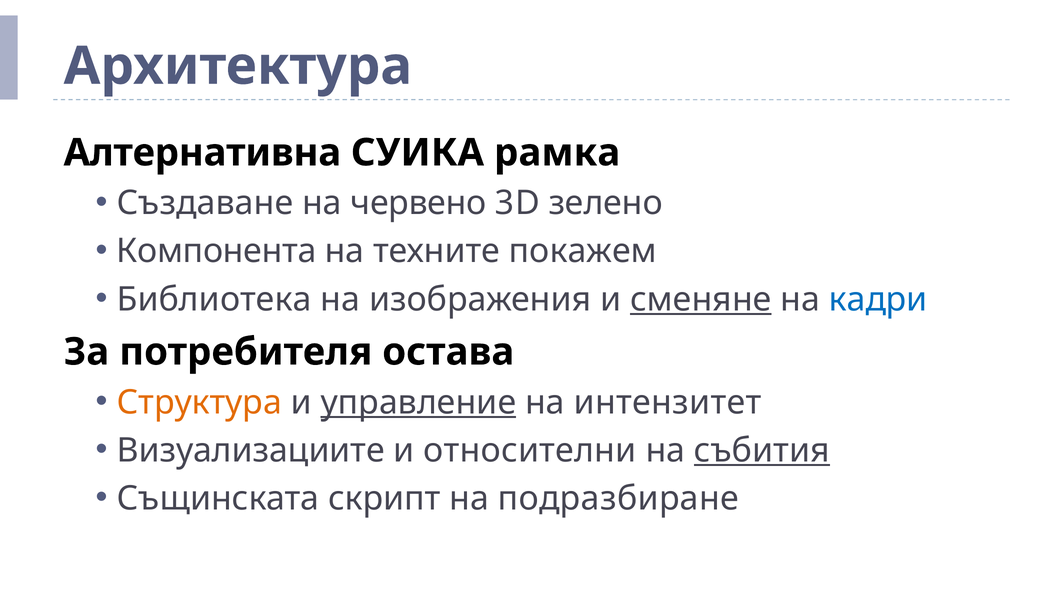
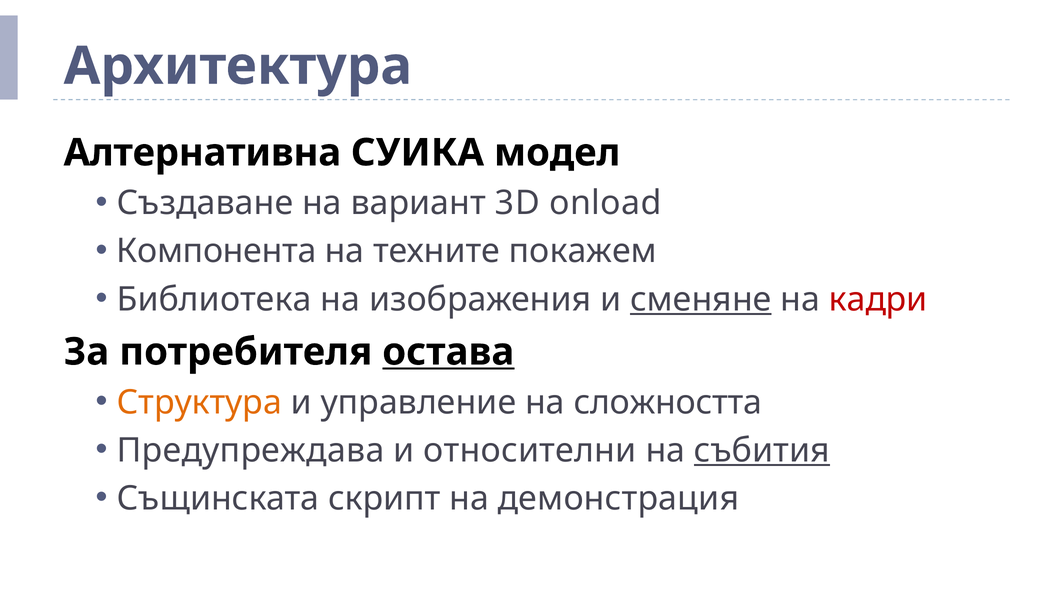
рамка: рамка -> модел
червено: червено -> вариант
зелено: зелено -> onload
кадри colour: blue -> red
остава underline: none -> present
управление underline: present -> none
интензитет: интензитет -> сложността
Визуализациите: Визуализациите -> Предупреждава
подразбиране: подразбиране -> демонстрация
